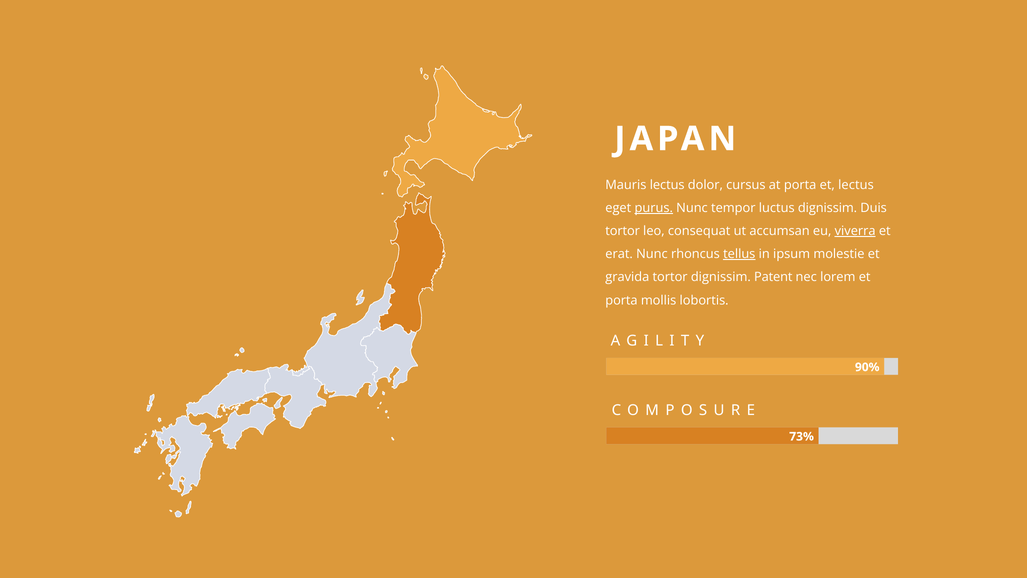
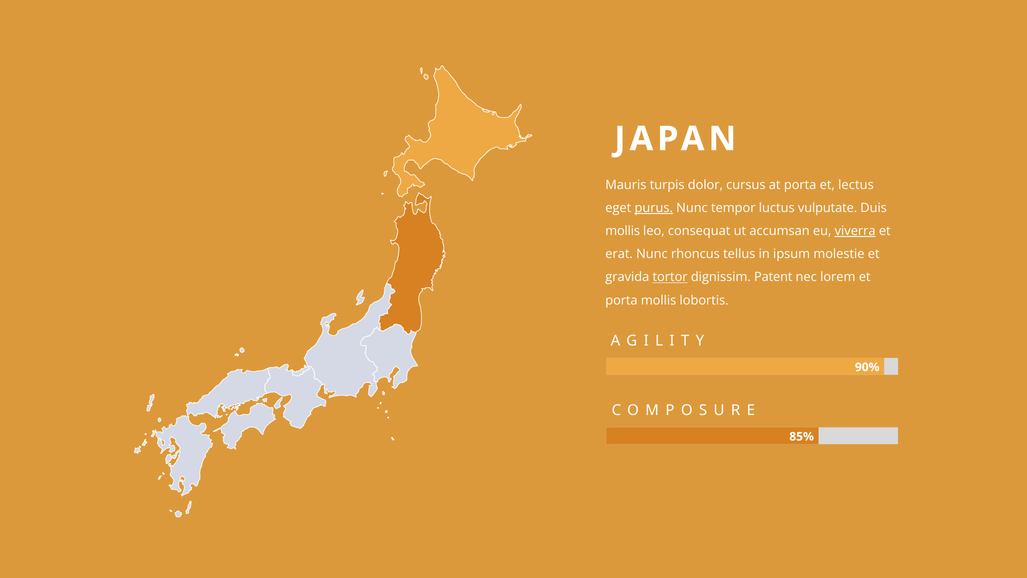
Mauris lectus: lectus -> turpis
luctus dignissim: dignissim -> vulputate
tortor at (623, 231): tortor -> mollis
tellus underline: present -> none
tortor at (670, 277) underline: none -> present
73%: 73% -> 85%
